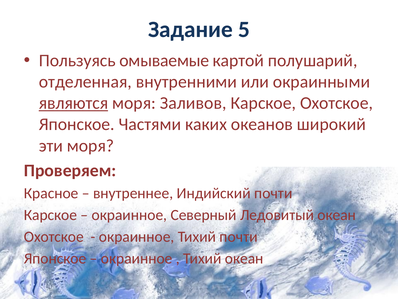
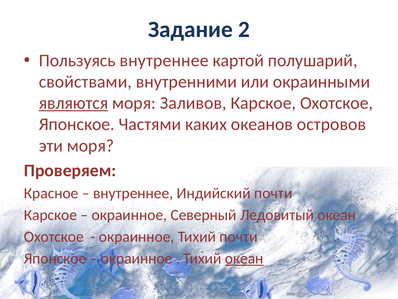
5: 5 -> 2
Пользуясь омываемые: омываемые -> внутреннее
отделенная: отделенная -> свойствами
широкий: широкий -> островов
океан at (244, 258) underline: none -> present
